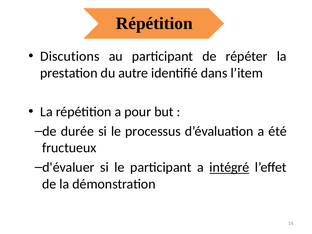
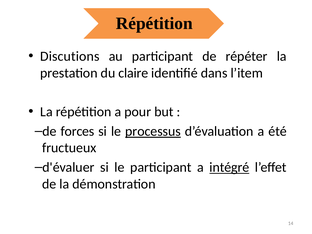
autre: autre -> claire
durée: durée -> forces
processus underline: none -> present
